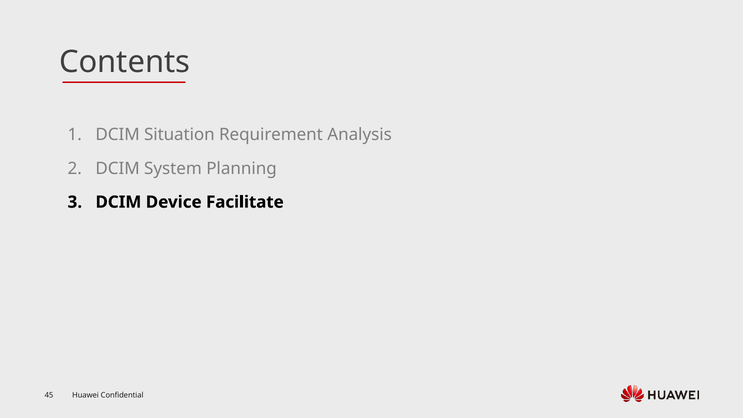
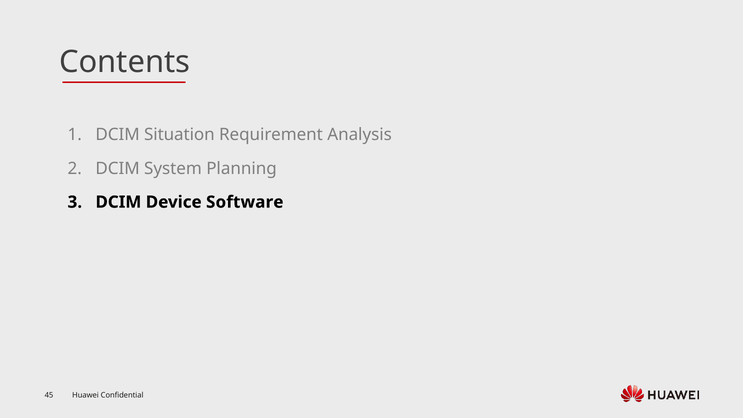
Facilitate: Facilitate -> Software
